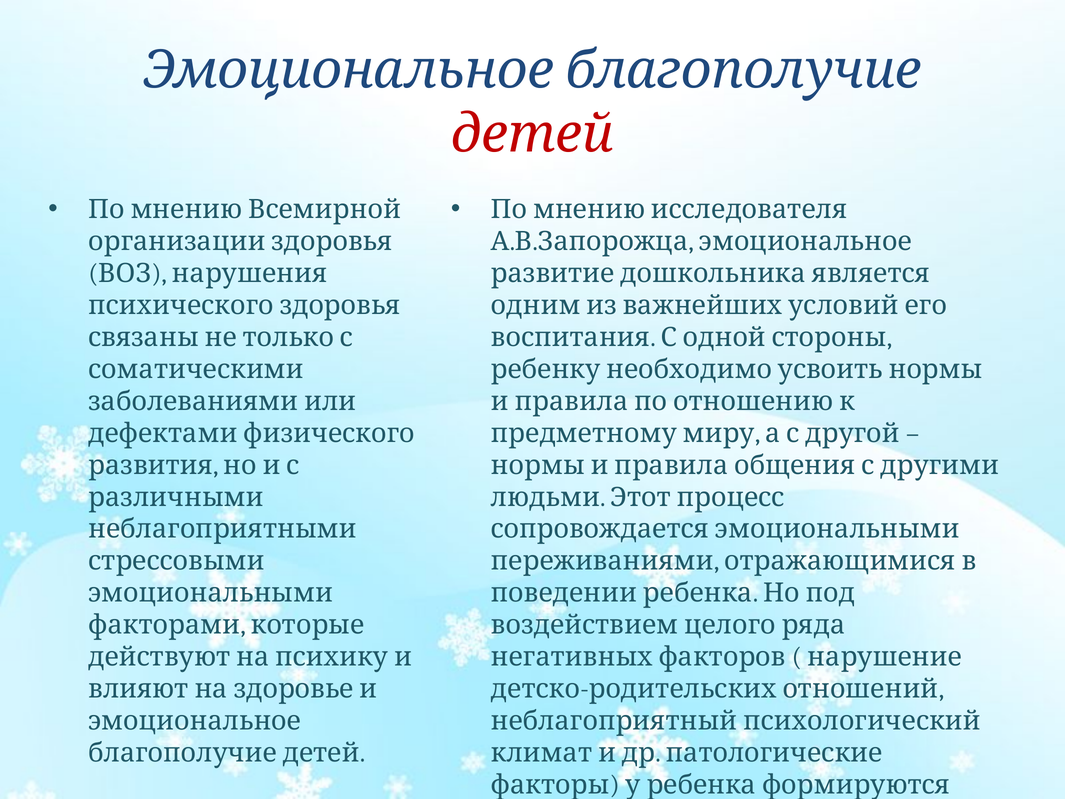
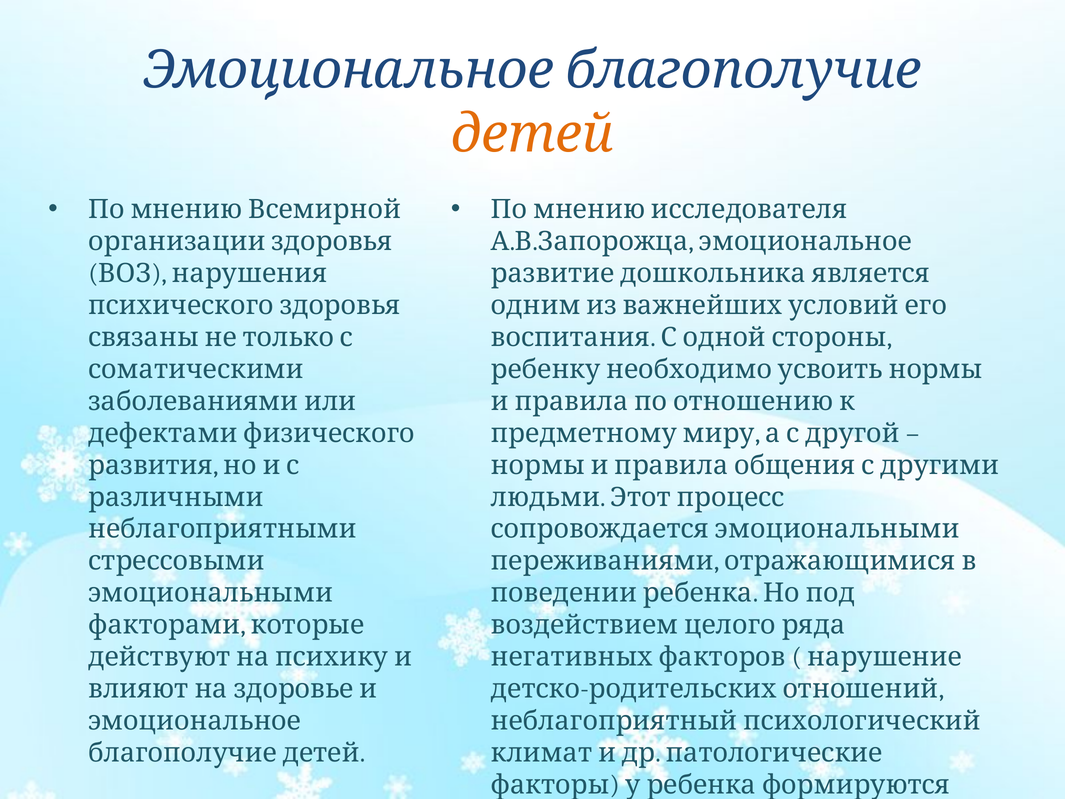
детей colour: red -> orange
